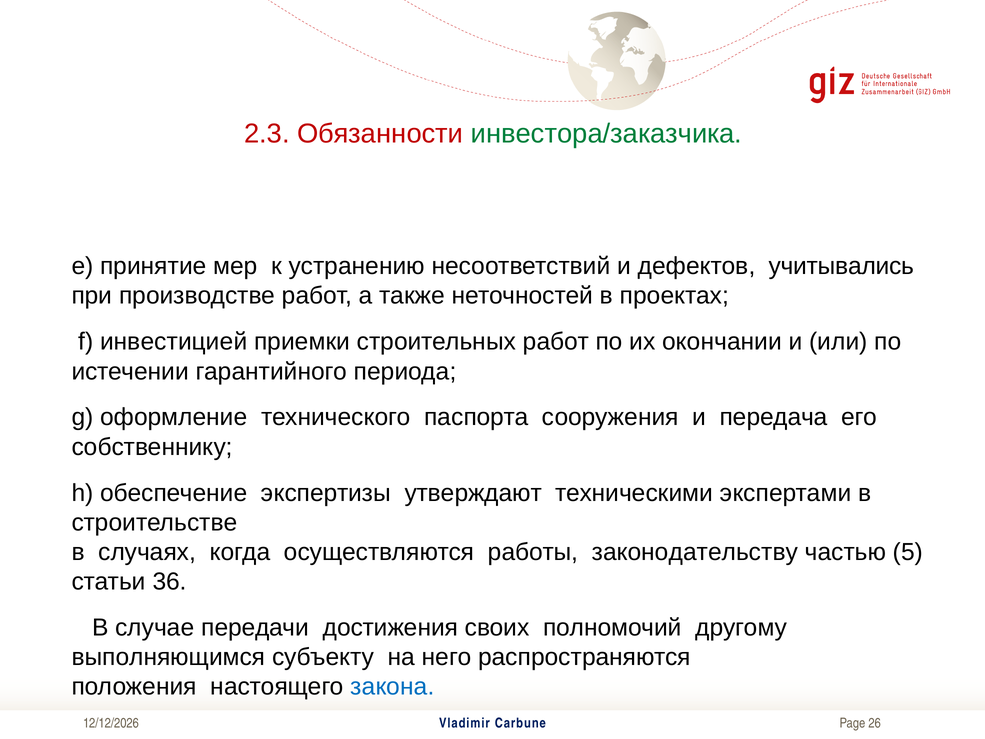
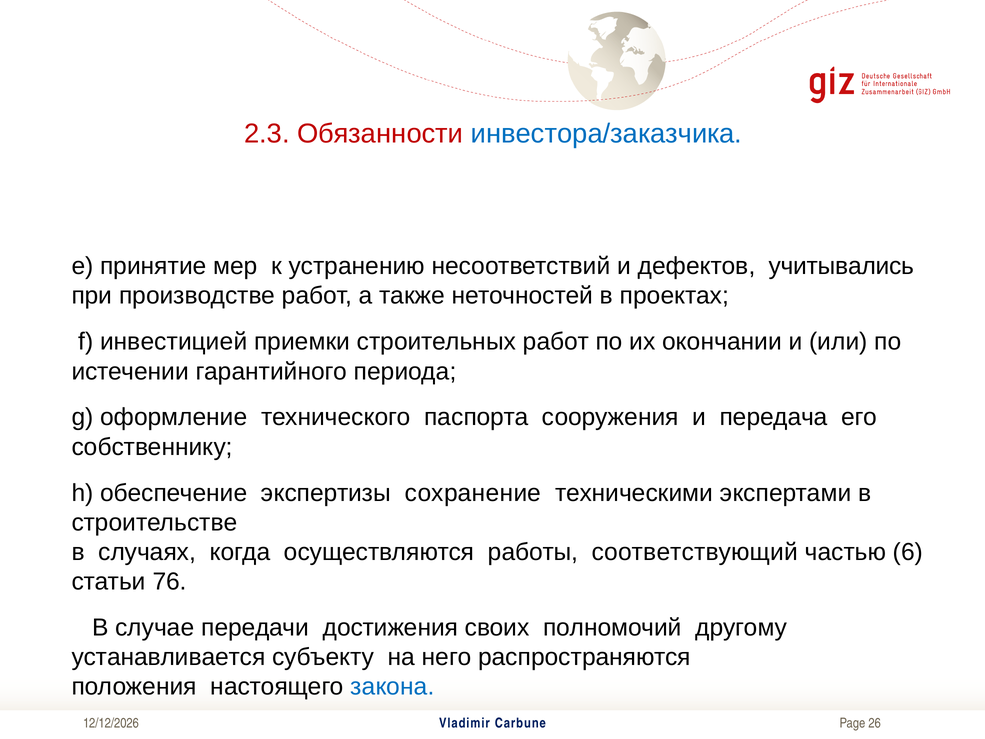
инвестора/заказчика colour: green -> blue
утверждают: утверждают -> сохранение
законодательству: законодательству -> соответствующий
5: 5 -> 6
36: 36 -> 76
выполняющимся: выполняющимся -> устанавливается
